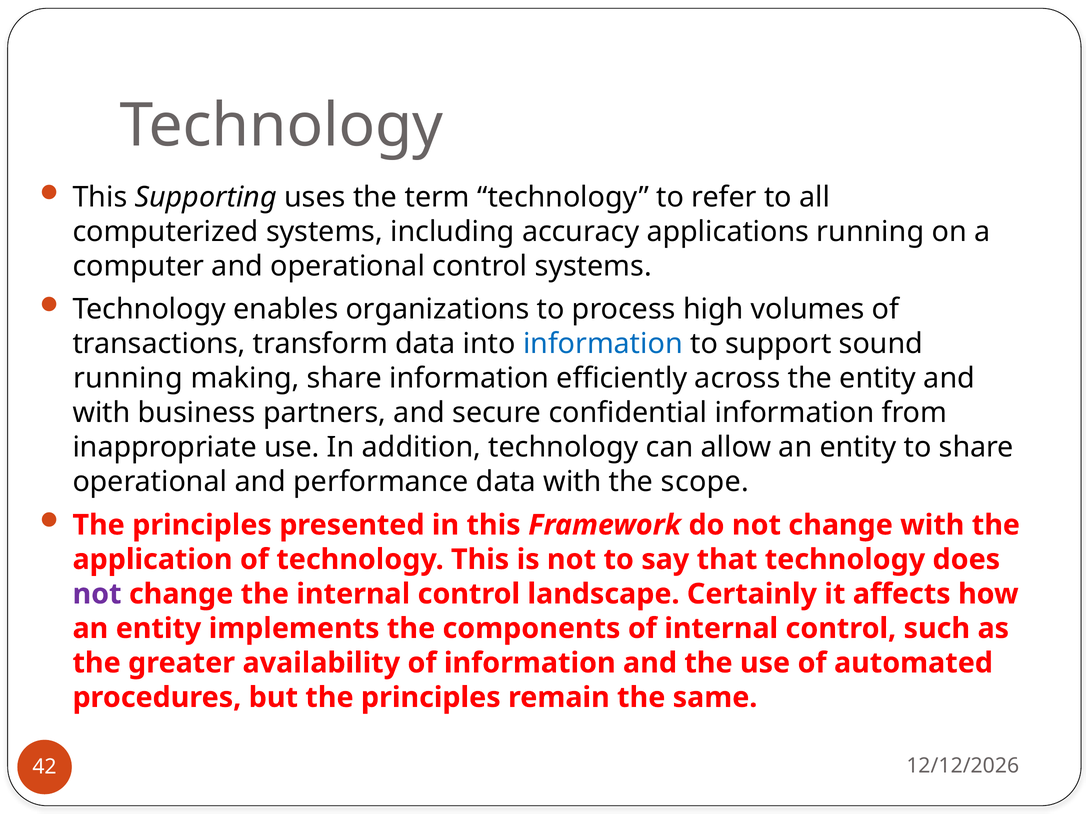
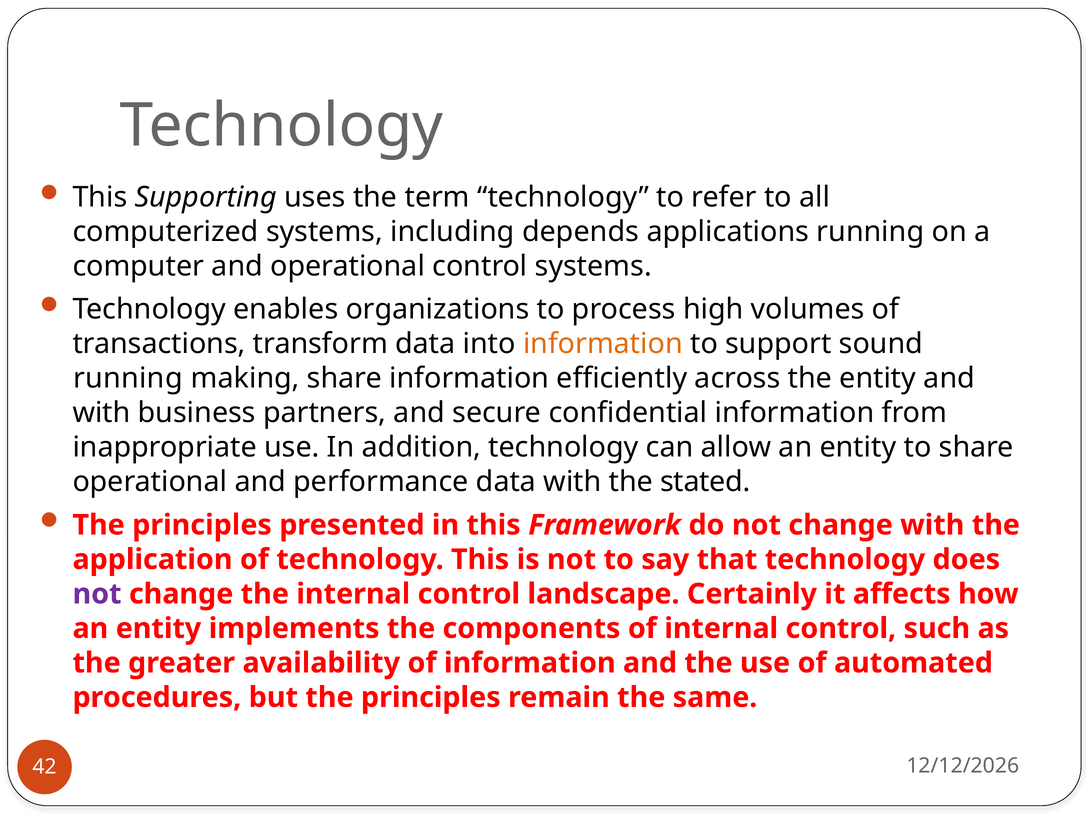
accuracy: accuracy -> depends
information at (603, 344) colour: blue -> orange
scope: scope -> stated
